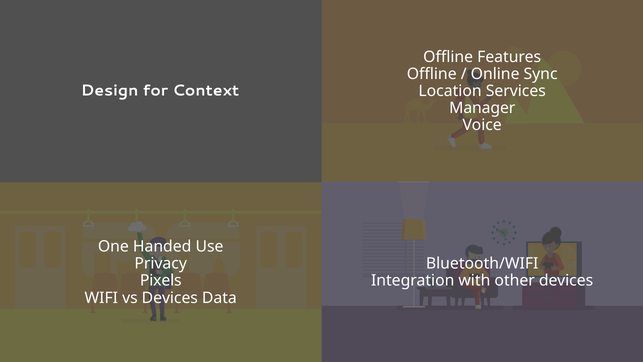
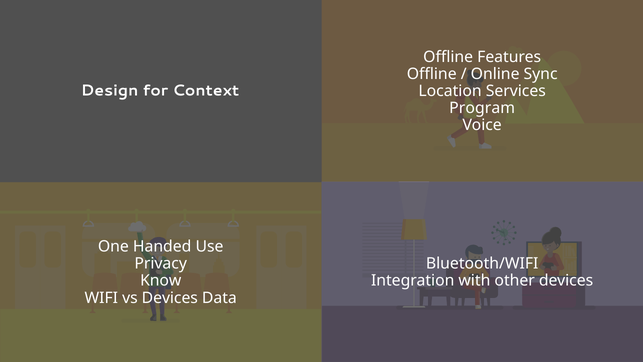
Manager: Manager -> Program
Pixels: Pixels -> Know
